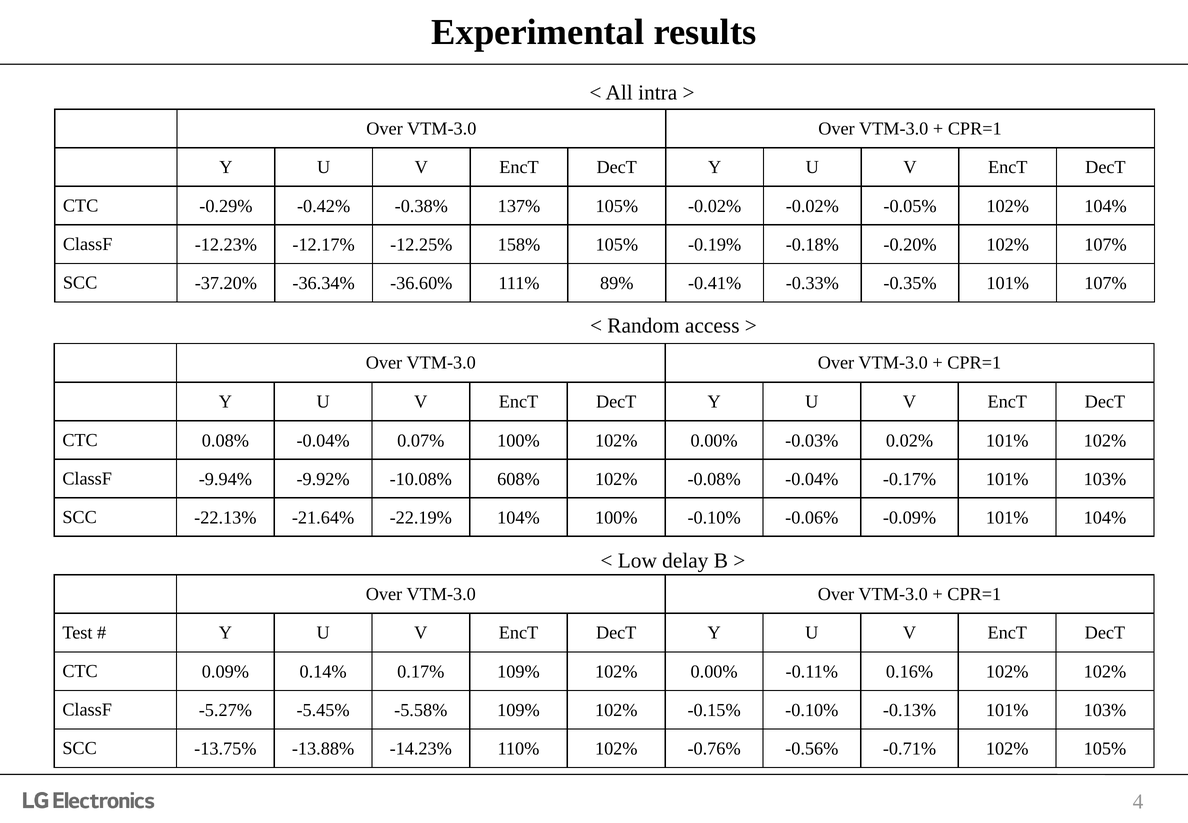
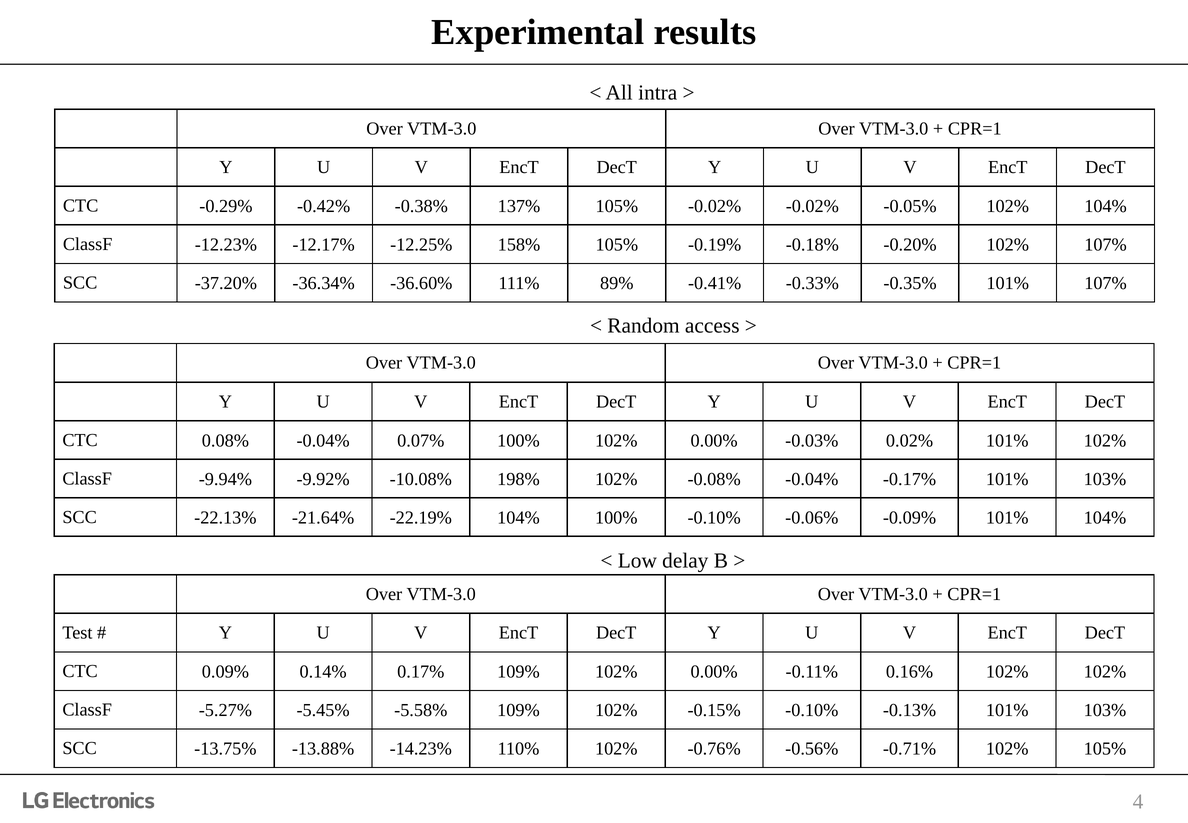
608%: 608% -> 198%
